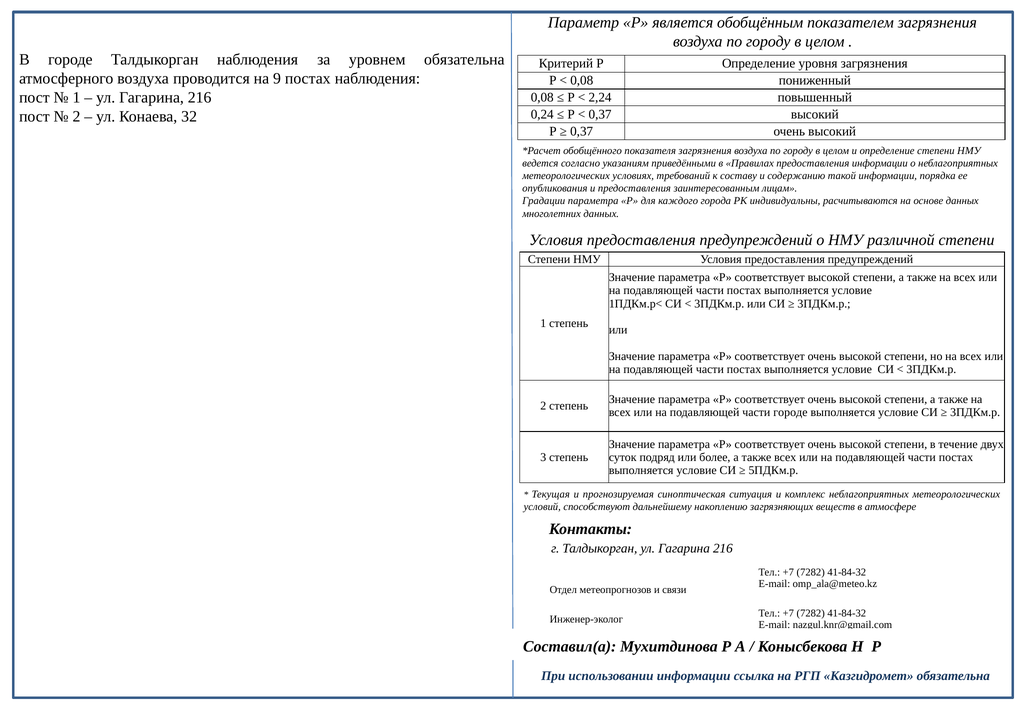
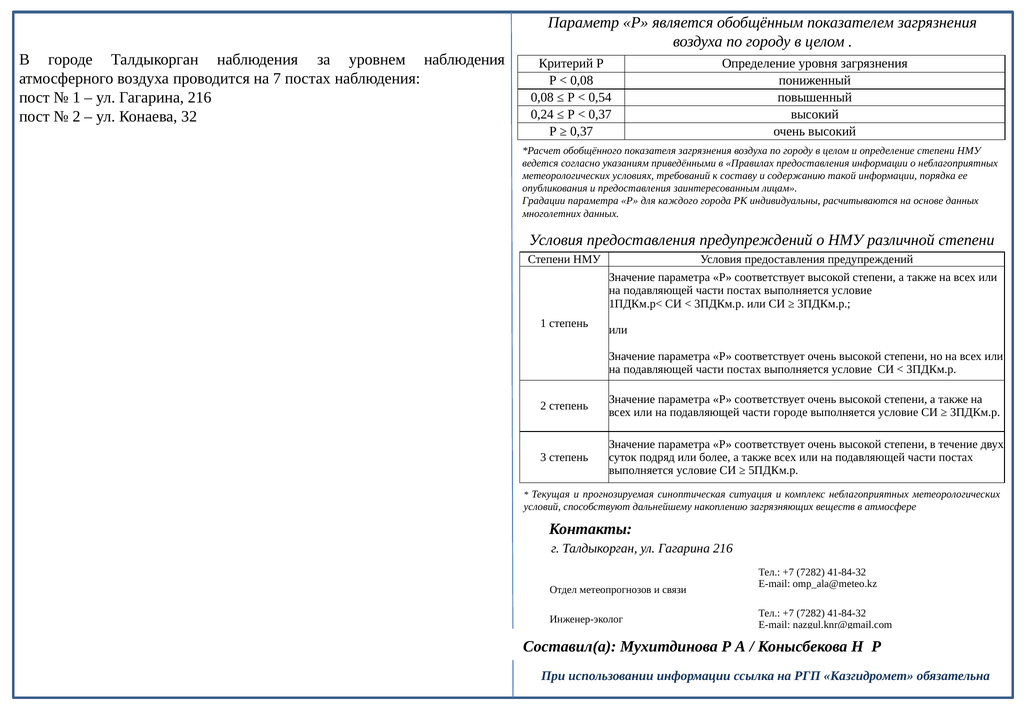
уровнем обязательна: обязательна -> наблюдения
9: 9 -> 7
2,24: 2,24 -> 0,54
